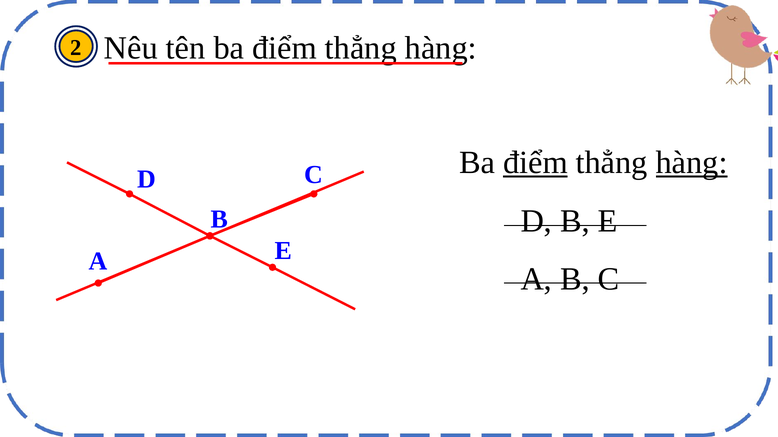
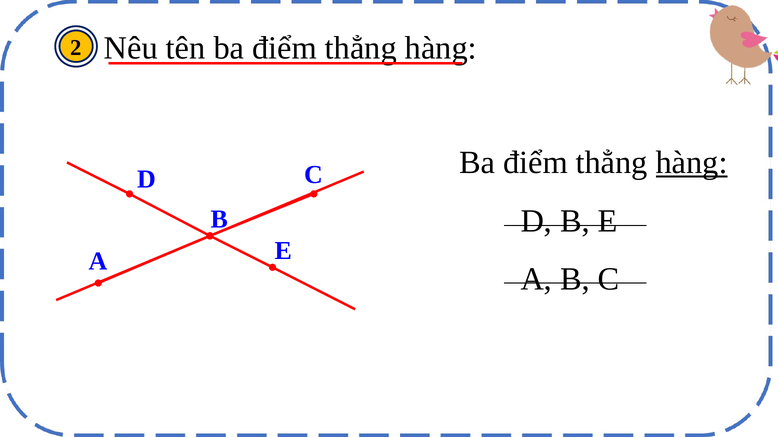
điểm at (535, 163) underline: present -> none
